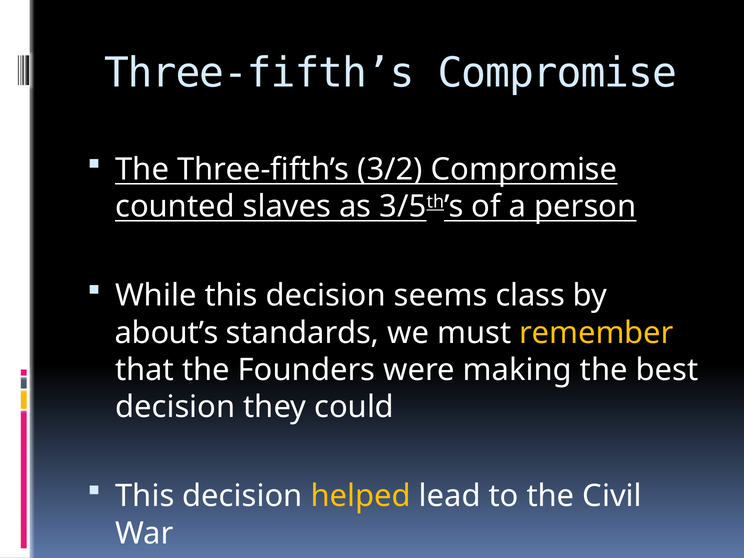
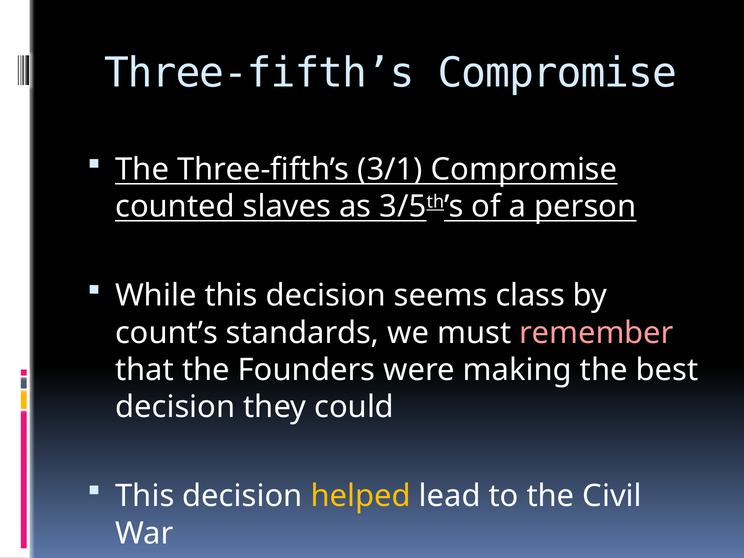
3/2: 3/2 -> 3/1
about’s: about’s -> count’s
remember colour: yellow -> pink
